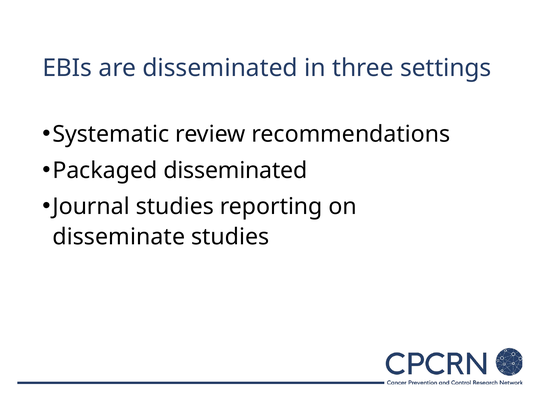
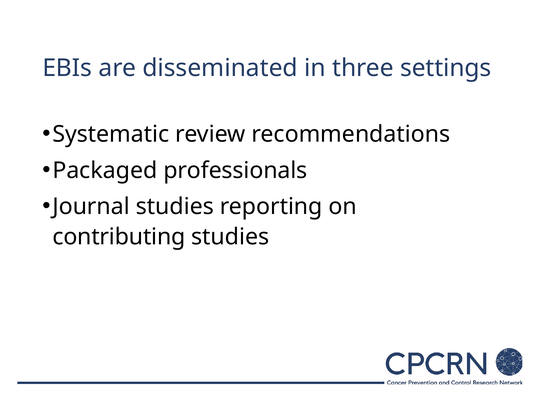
Packaged disseminated: disseminated -> professionals
disseminate: disseminate -> contributing
